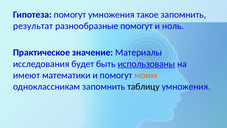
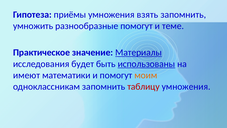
Гипотеза помогут: помогут -> приёмы
такое: такое -> взять
результат: результат -> умножить
ноль: ноль -> теме
Материалы underline: none -> present
таблицу colour: black -> red
